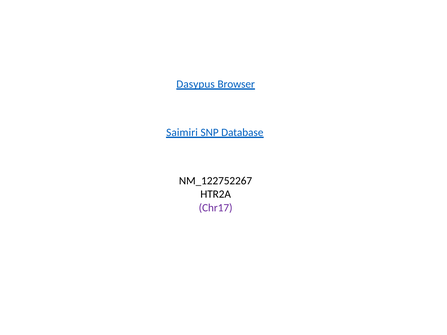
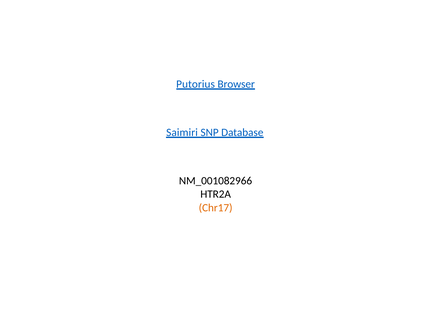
Dasypus: Dasypus -> Putorius
NM_122752267: NM_122752267 -> NM_001082966
Chr17 colour: purple -> orange
